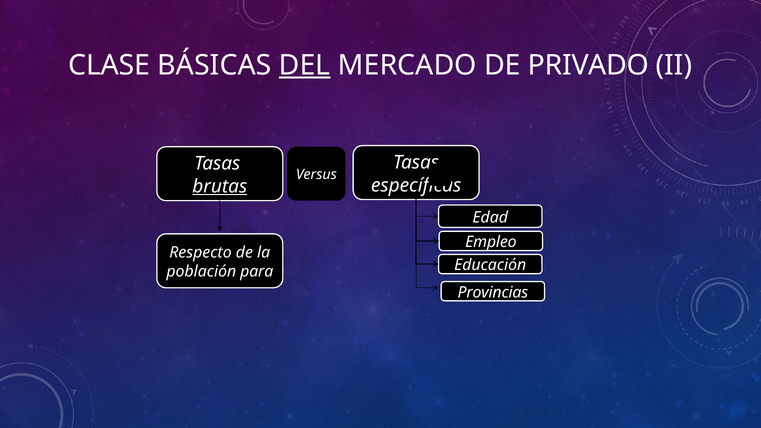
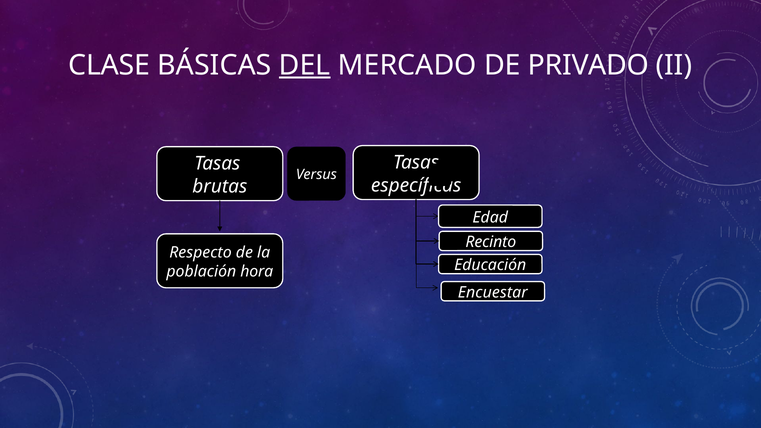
brutas underline: present -> none
Empleo: Empleo -> Recinto
para: para -> hora
Provincias: Provincias -> Encuestar
